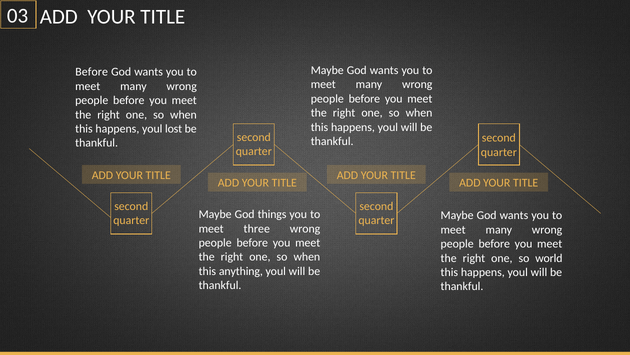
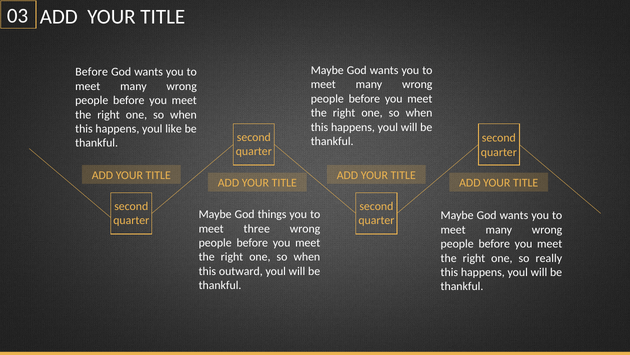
lost: lost -> like
world: world -> really
anything: anything -> outward
